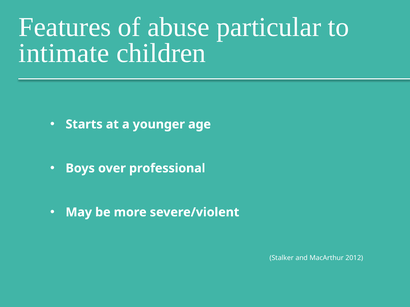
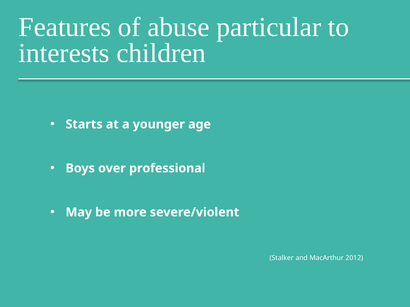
intimate: intimate -> interests
